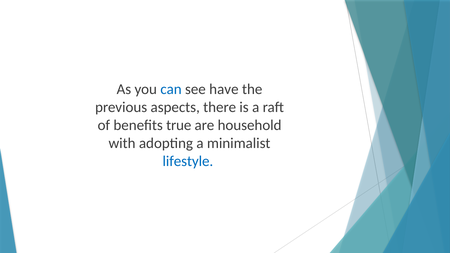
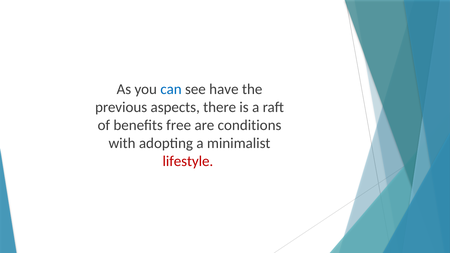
true: true -> free
household: household -> conditions
lifestyle colour: blue -> red
